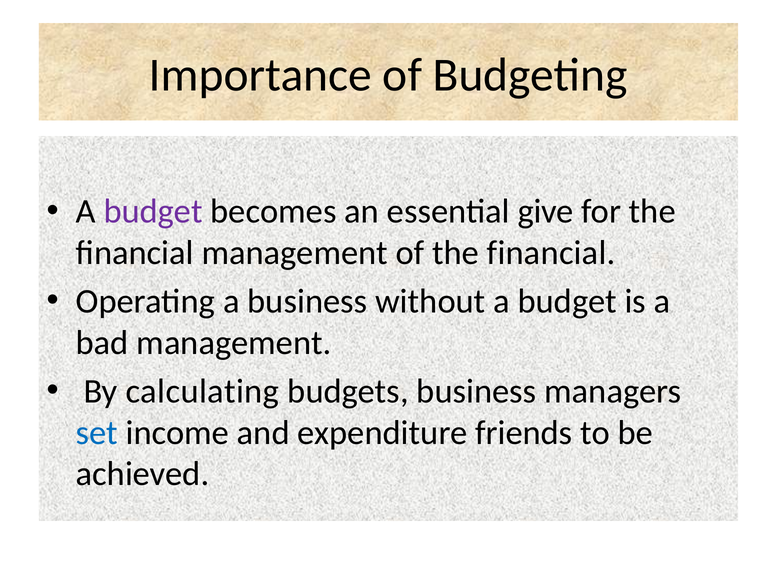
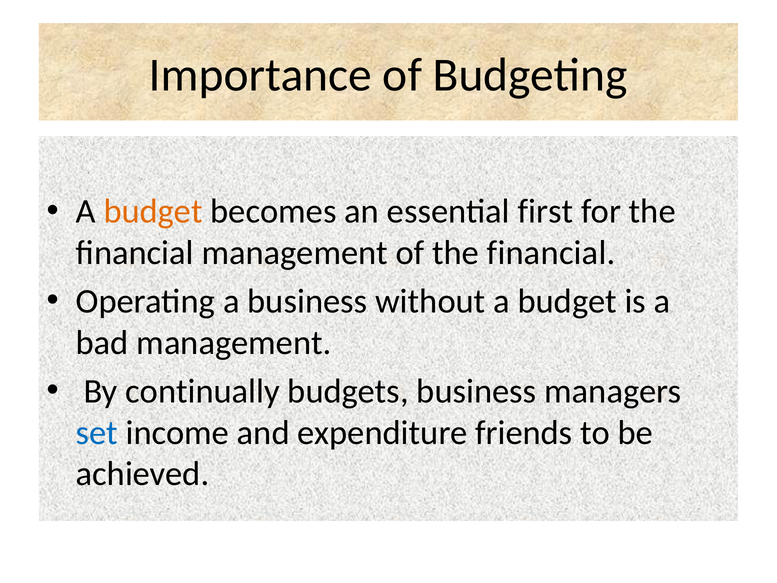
budget at (153, 211) colour: purple -> orange
give: give -> first
calculating: calculating -> continually
